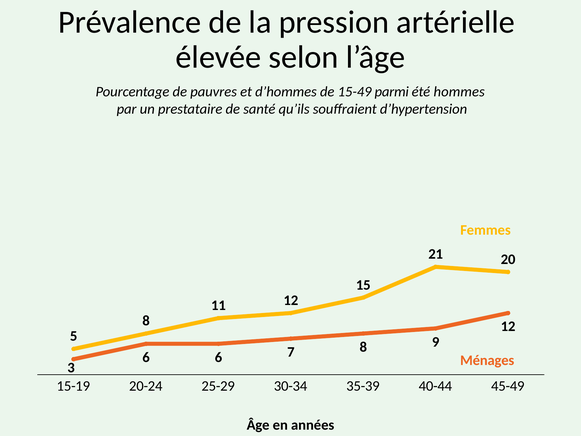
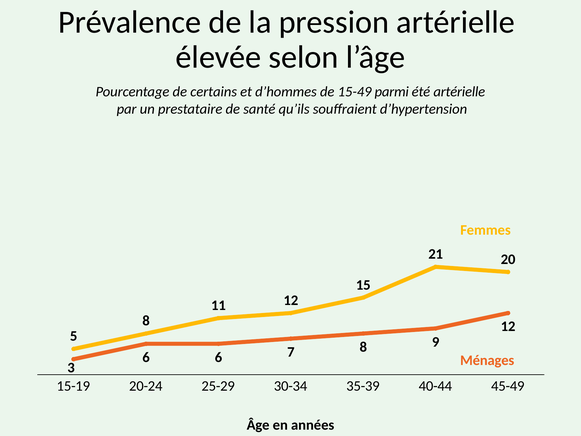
pauvres: pauvres -> certains
été hommes: hommes -> artérielle
